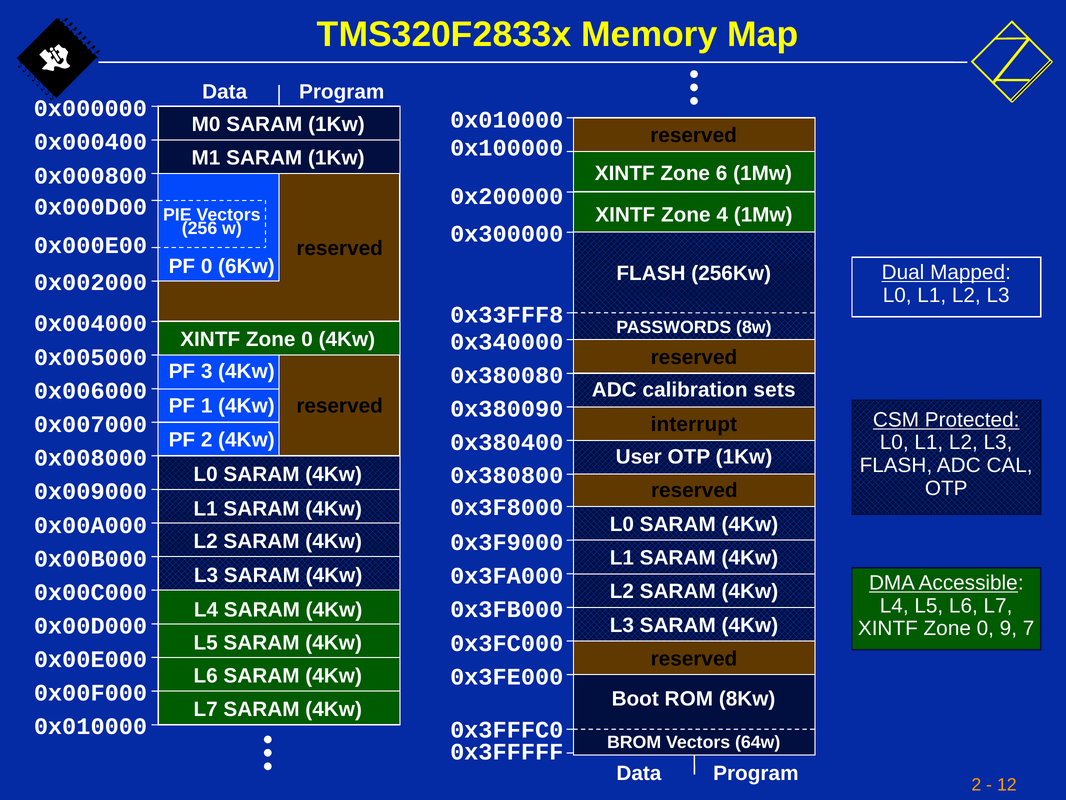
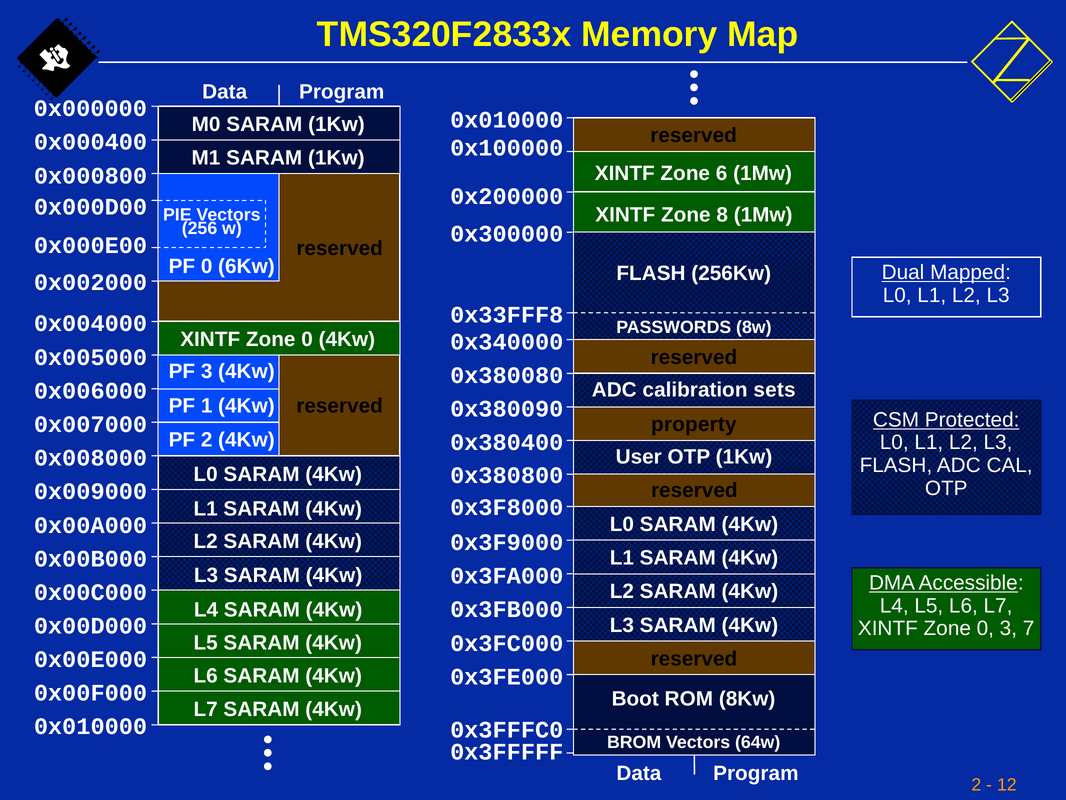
4: 4 -> 8
interrupt: interrupt -> property
0 9: 9 -> 3
